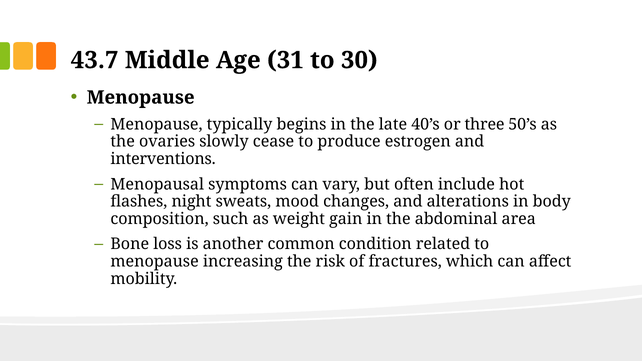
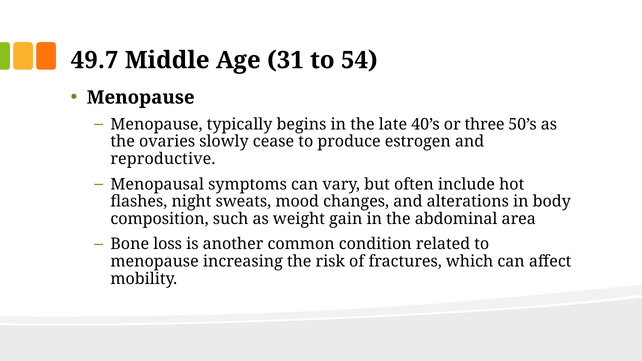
43.7: 43.7 -> 49.7
30: 30 -> 54
interventions: interventions -> reproductive
